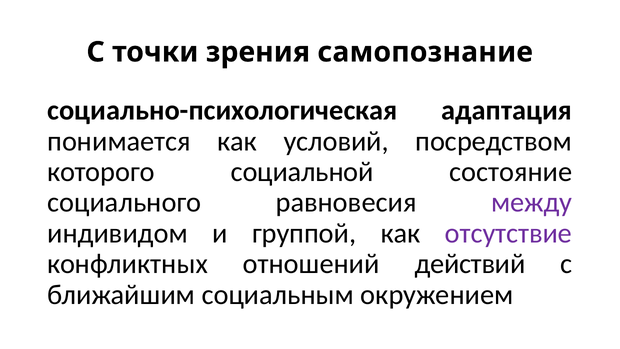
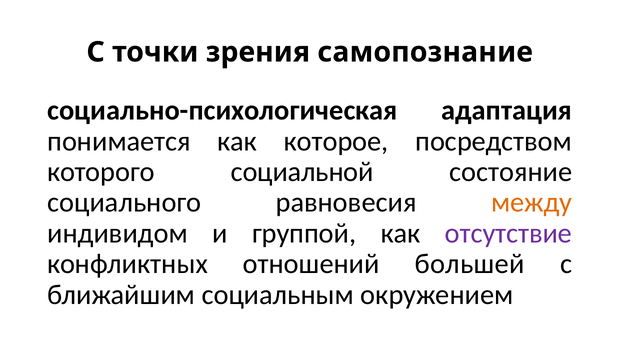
условий: условий -> которое
между colour: purple -> orange
действий: действий -> большей
